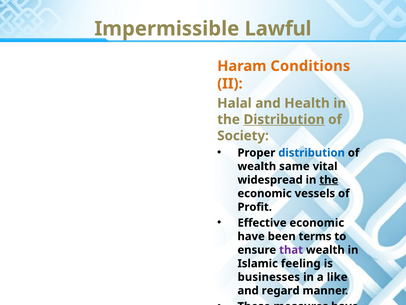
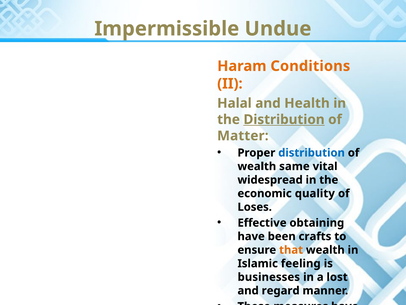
Lawful: Lawful -> Undue
Society: Society -> Matter
the at (329, 180) underline: present -> none
vessels: vessels -> quality
Profit: Profit -> Loses
Effective economic: economic -> obtaining
terms: terms -> crafts
that colour: purple -> orange
like: like -> lost
